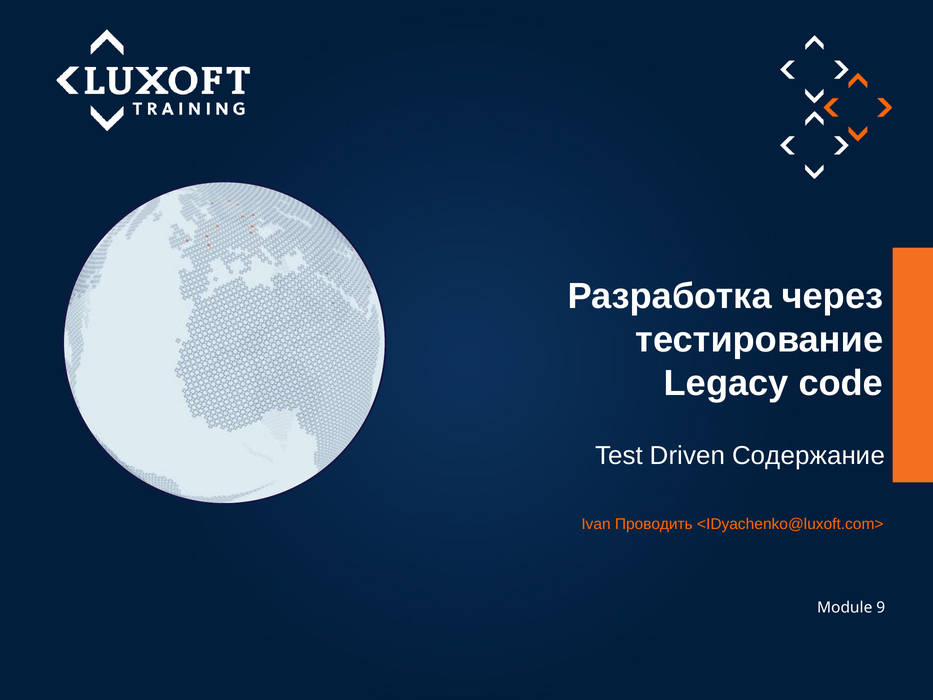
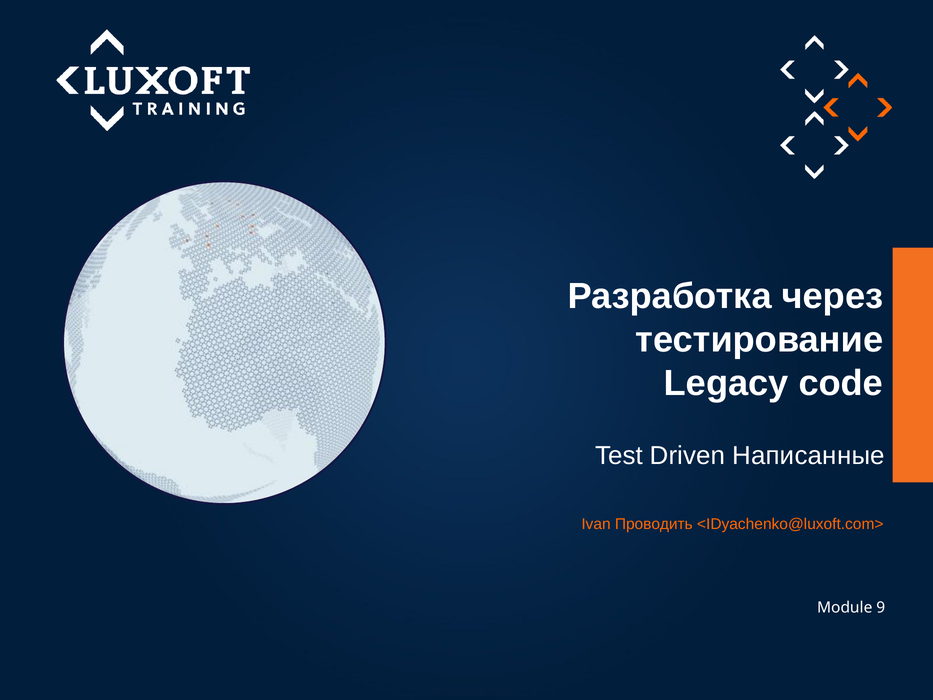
Содержание: Содержание -> Написанные
